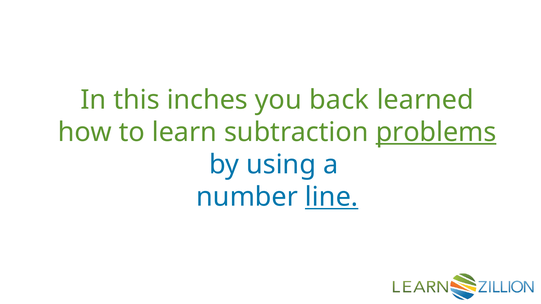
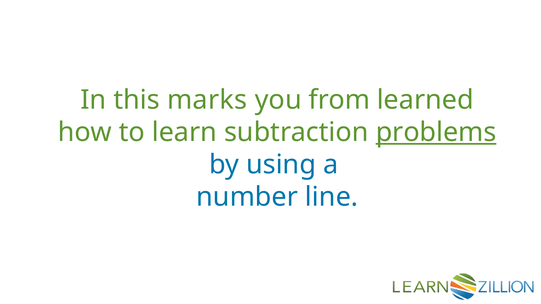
inches: inches -> marks
back: back -> from
line underline: present -> none
